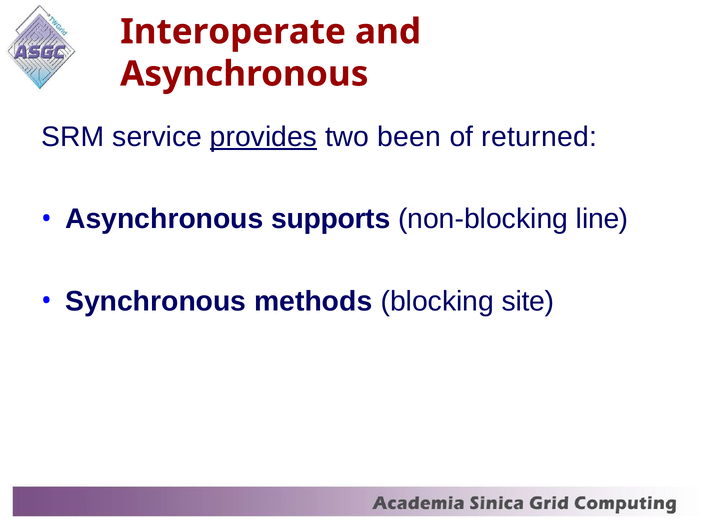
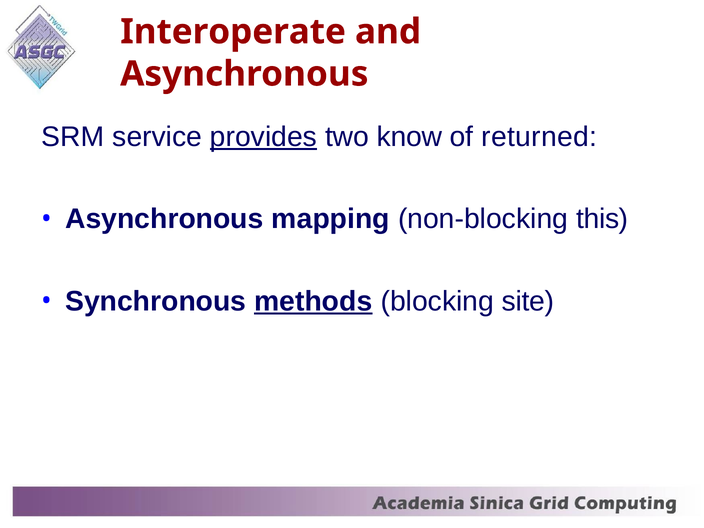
been: been -> know
supports: supports -> mapping
line: line -> this
methods underline: none -> present
